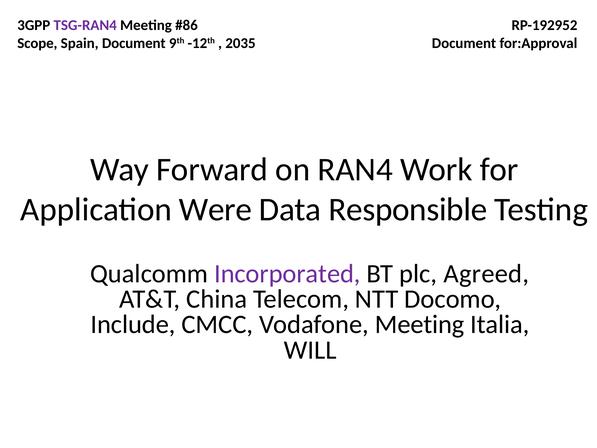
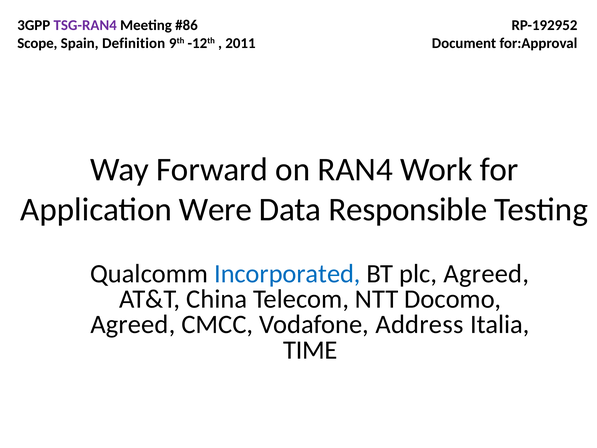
Spain Document: Document -> Definition
2035: 2035 -> 2011
Incorporated colour: purple -> blue
Include at (133, 324): Include -> Agreed
Vodafone Meeting: Meeting -> Address
WILL: WILL -> TIME
